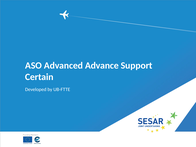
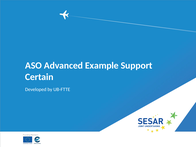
Advance: Advance -> Example
